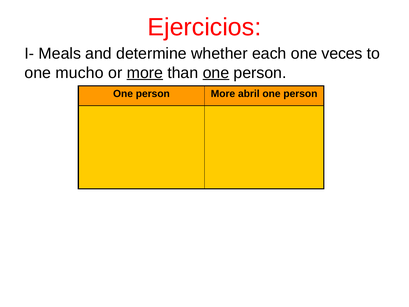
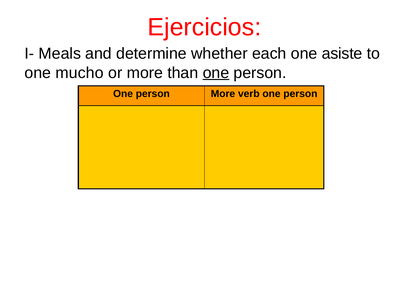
veces: veces -> asiste
more at (145, 73) underline: present -> none
abril: abril -> verb
